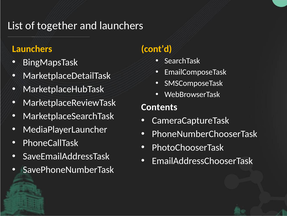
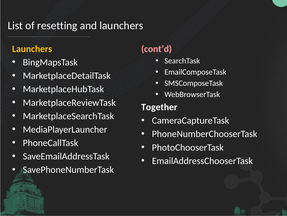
together: together -> resetting
cont’d colour: yellow -> pink
Contents: Contents -> Together
